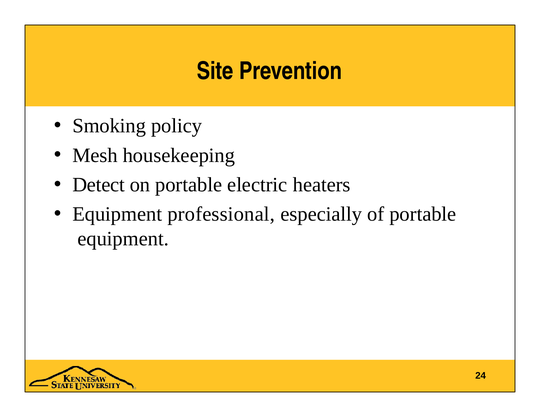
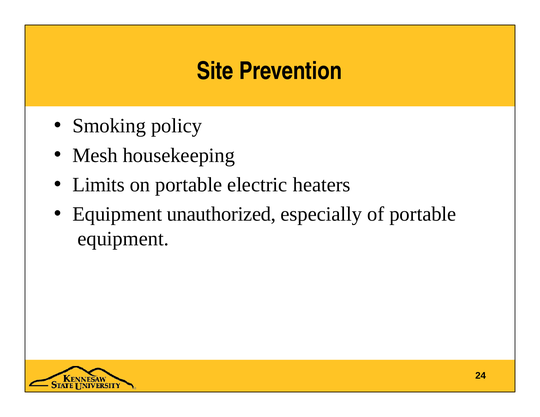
Detect: Detect -> Limits
professional: professional -> unauthorized
